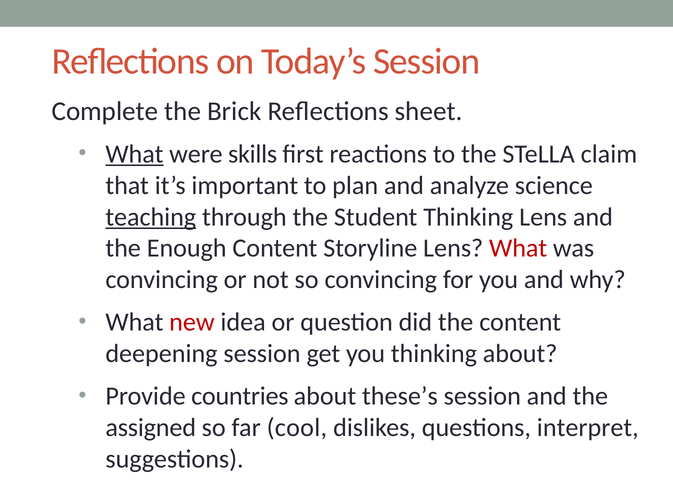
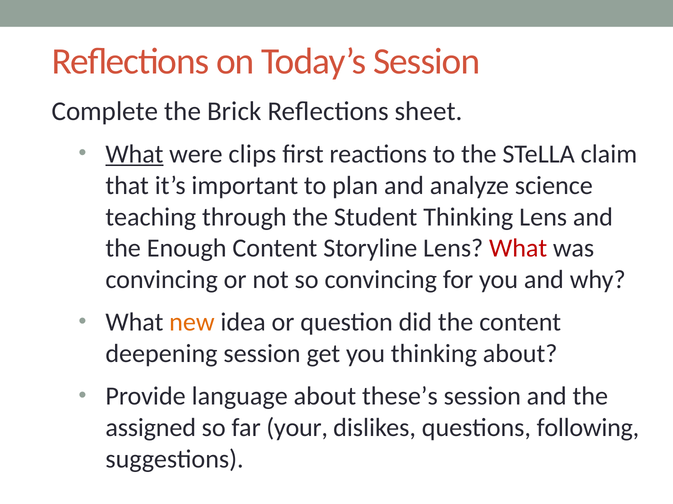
skills: skills -> clips
teaching underline: present -> none
new colour: red -> orange
countries: countries -> language
cool: cool -> your
interpret: interpret -> following
